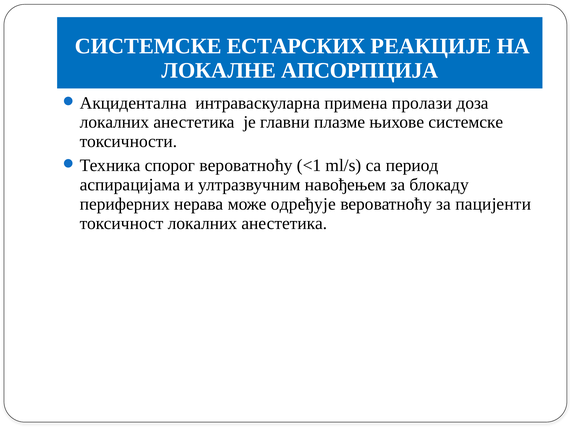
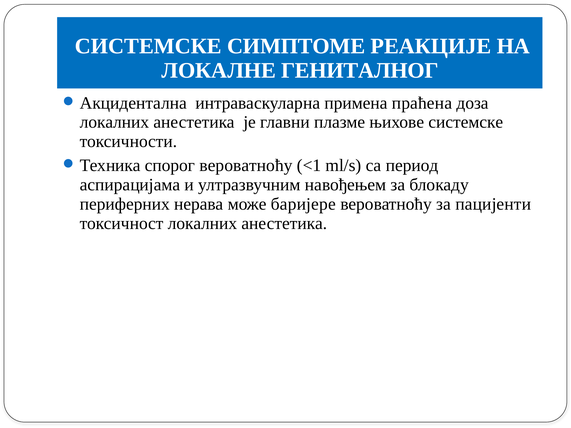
ЕСТАРСКИХ: ЕСТАРСКИХ -> СИМПТОМЕ
АПСОРПЦИЈА: АПСОРПЦИЈА -> ГЕНИТАЛНОГ
пролази: пролази -> праћена
одређује: одређује -> баријере
